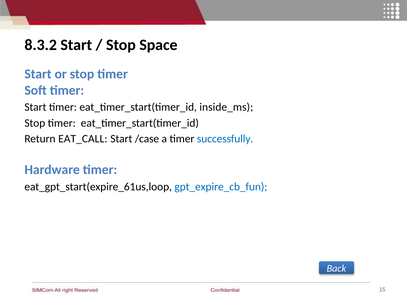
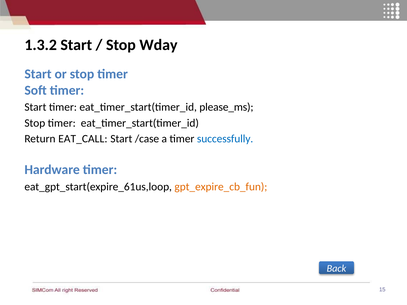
8.3.2: 8.3.2 -> 1.3.2
Space: Space -> Wday
inside_ms: inside_ms -> please_ms
gpt_expire_cb_fun colour: blue -> orange
